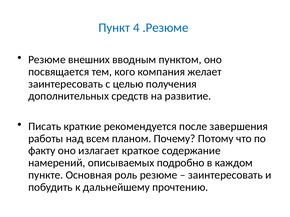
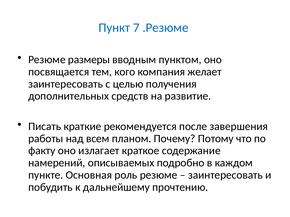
4: 4 -> 7
внешних: внешних -> размеры
